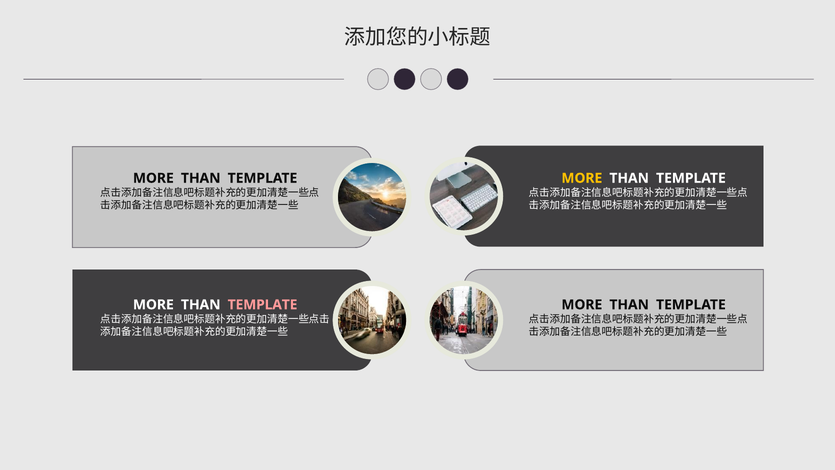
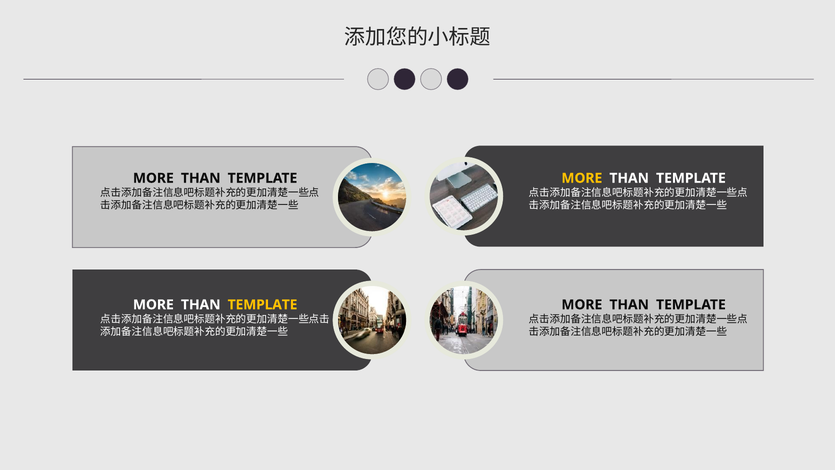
TEMPLATE at (263, 305) colour: pink -> yellow
